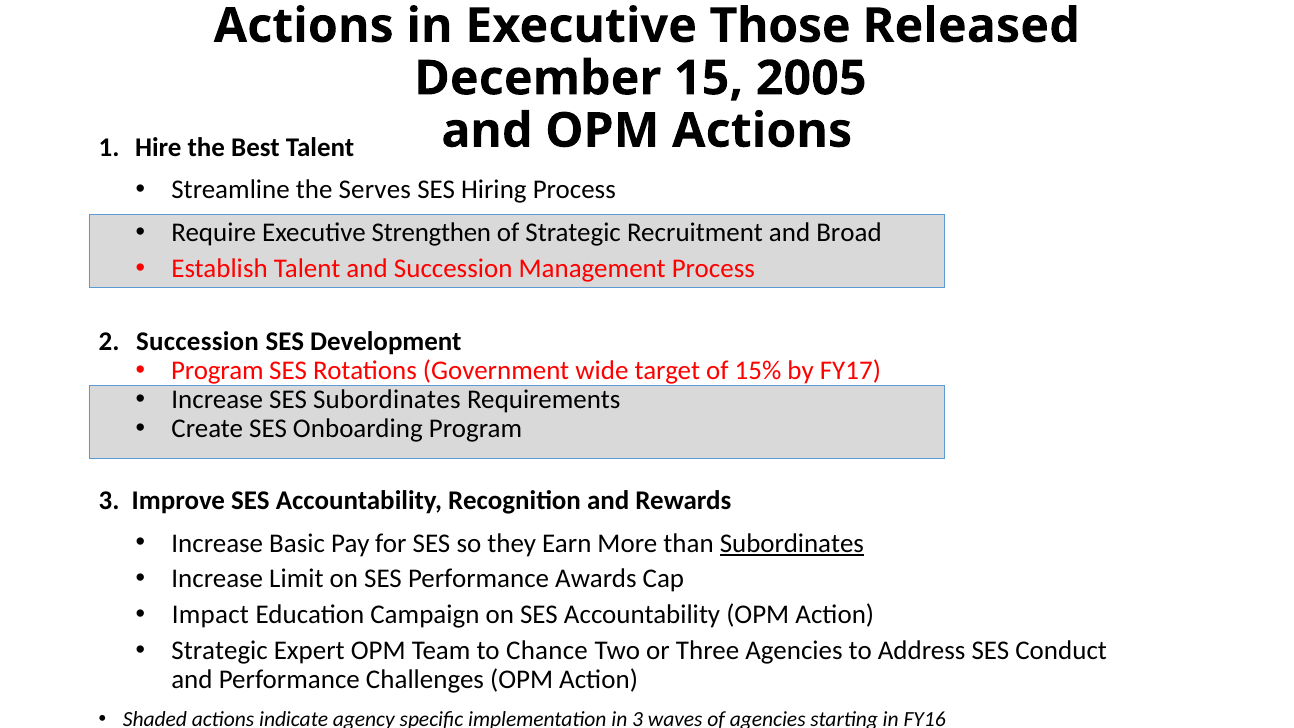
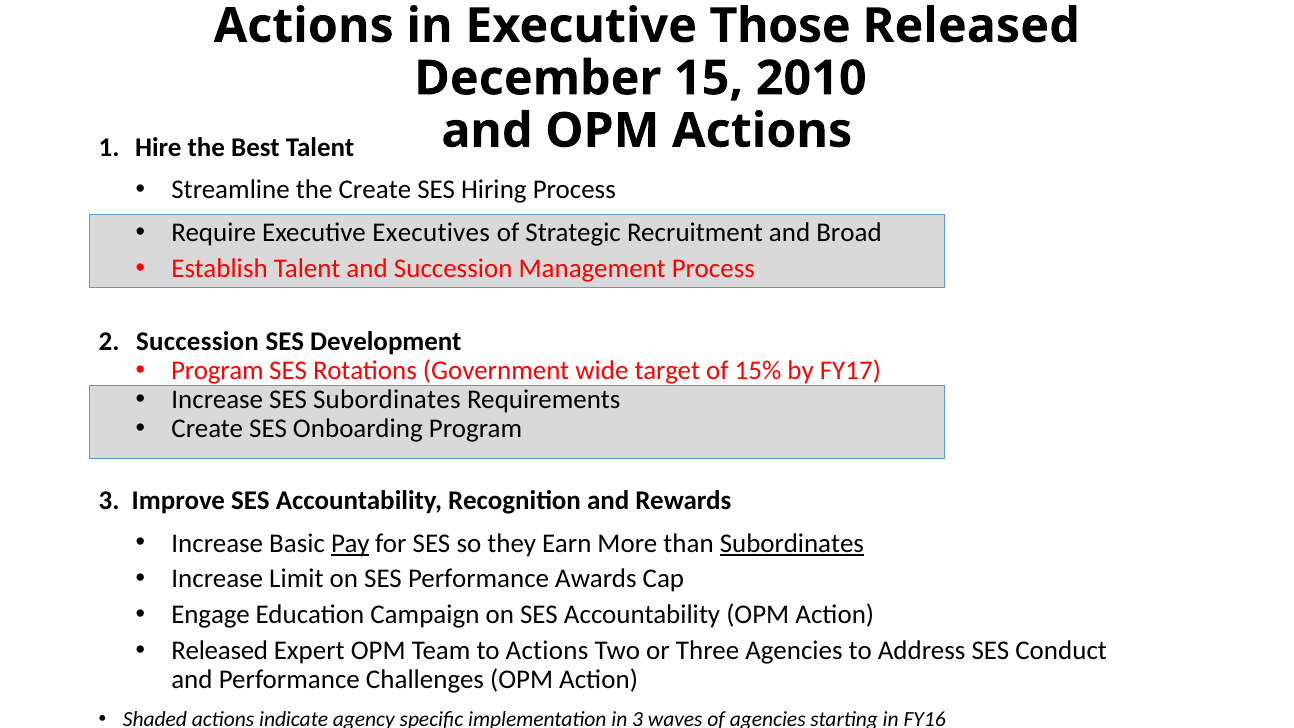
2005: 2005 -> 2010
the Serves: Serves -> Create
Strengthen: Strengthen -> Executives
Pay underline: none -> present
Impact: Impact -> Engage
Strategic at (220, 651): Strategic -> Released
to Chance: Chance -> Actions
